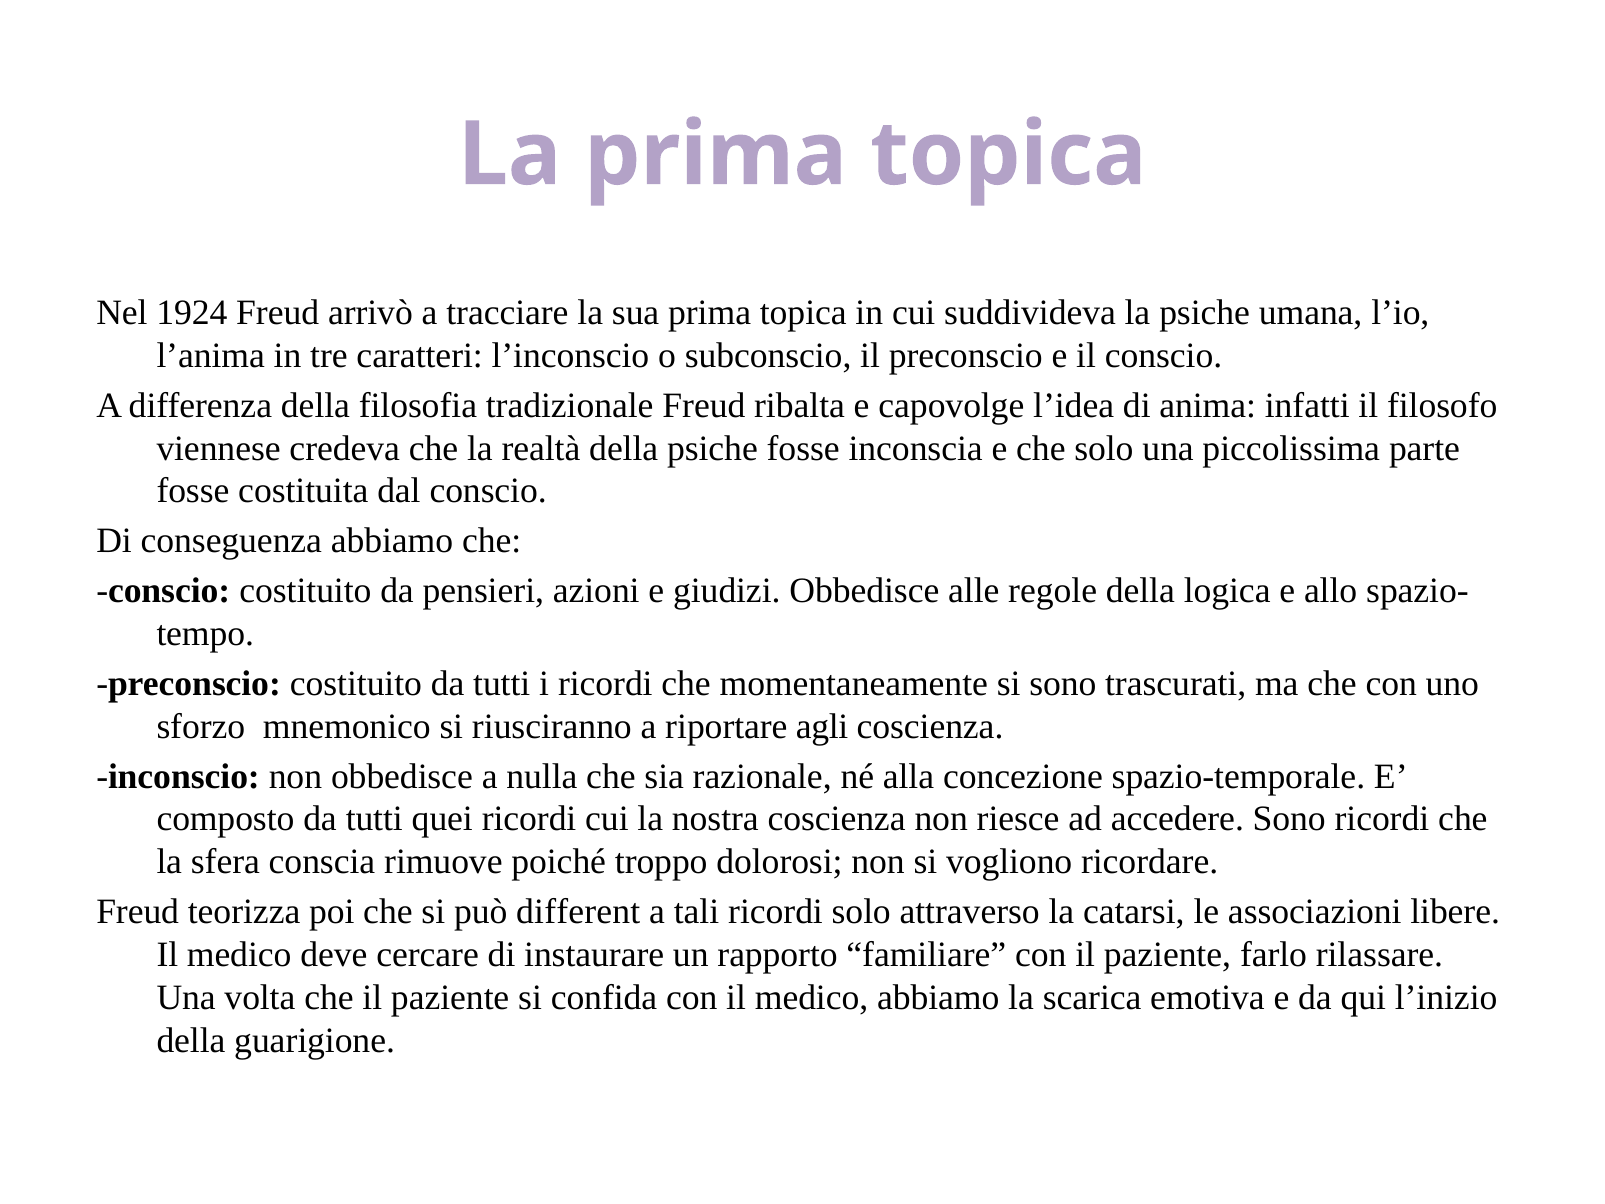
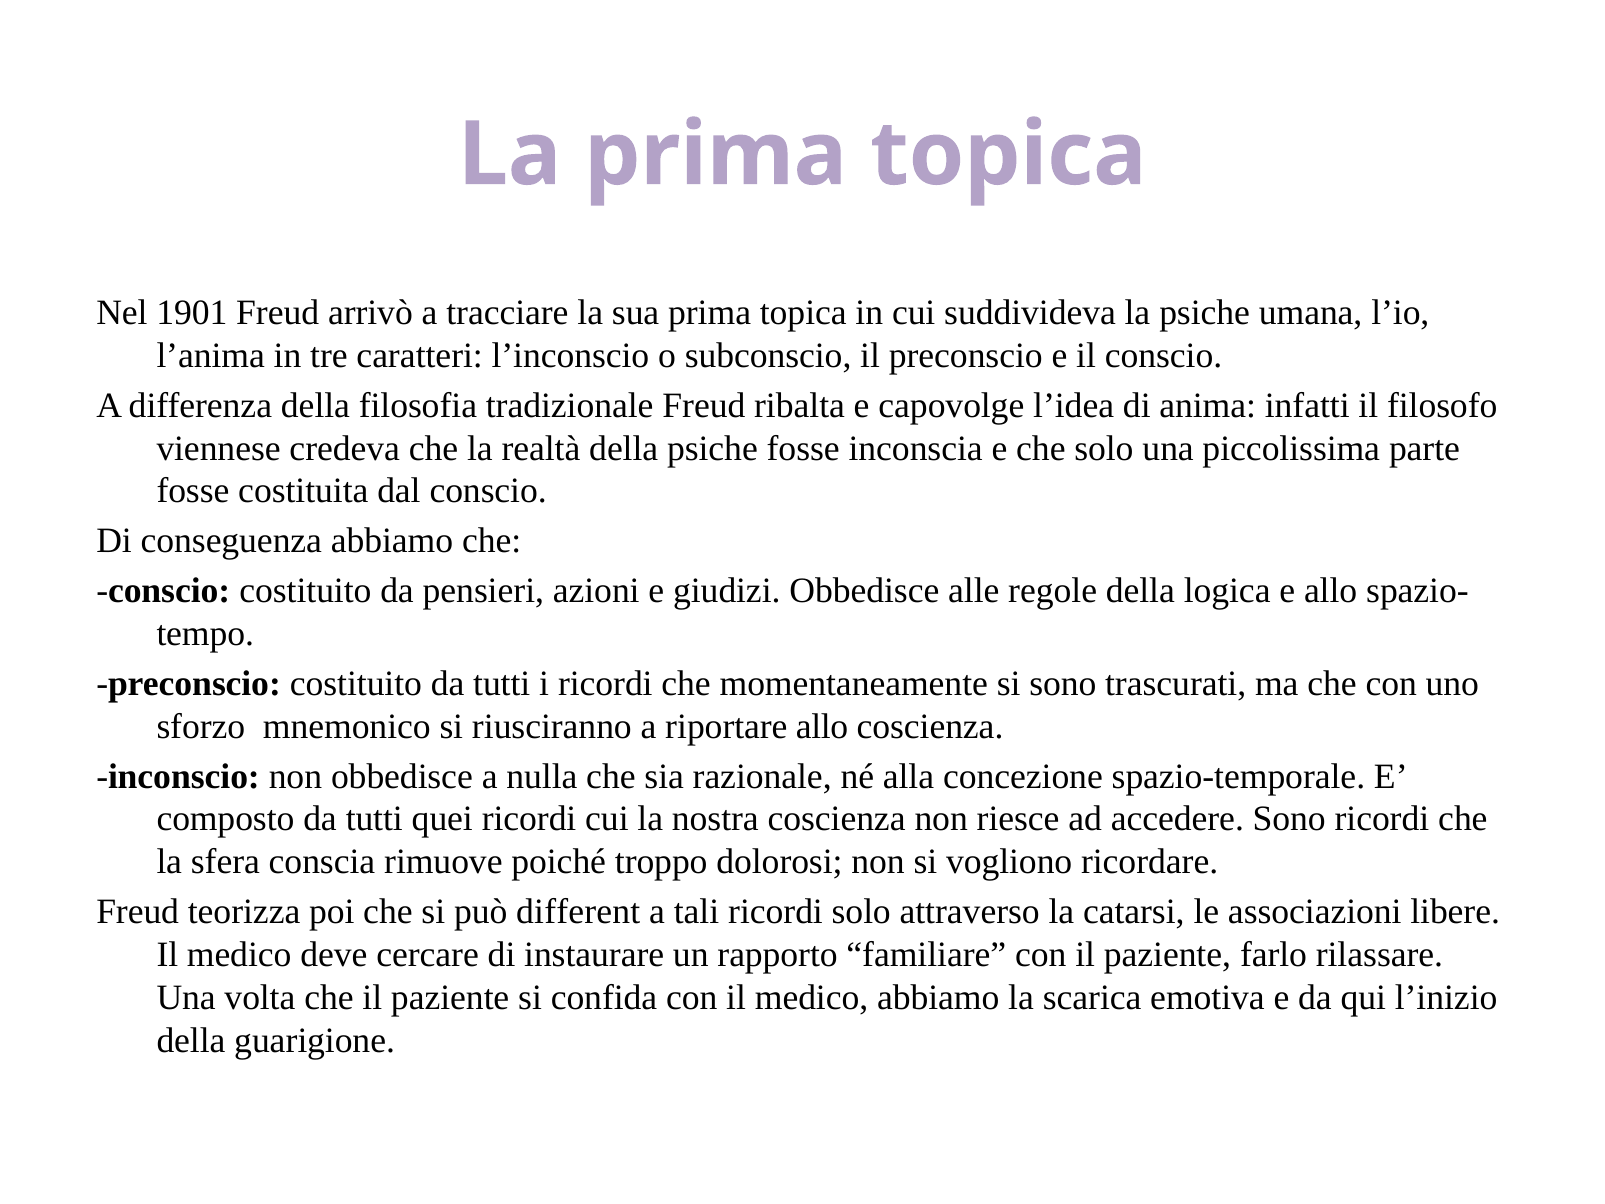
1924: 1924 -> 1901
riportare agli: agli -> allo
